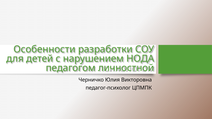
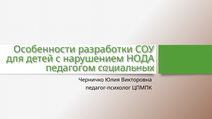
личностной: личностной -> социальных
